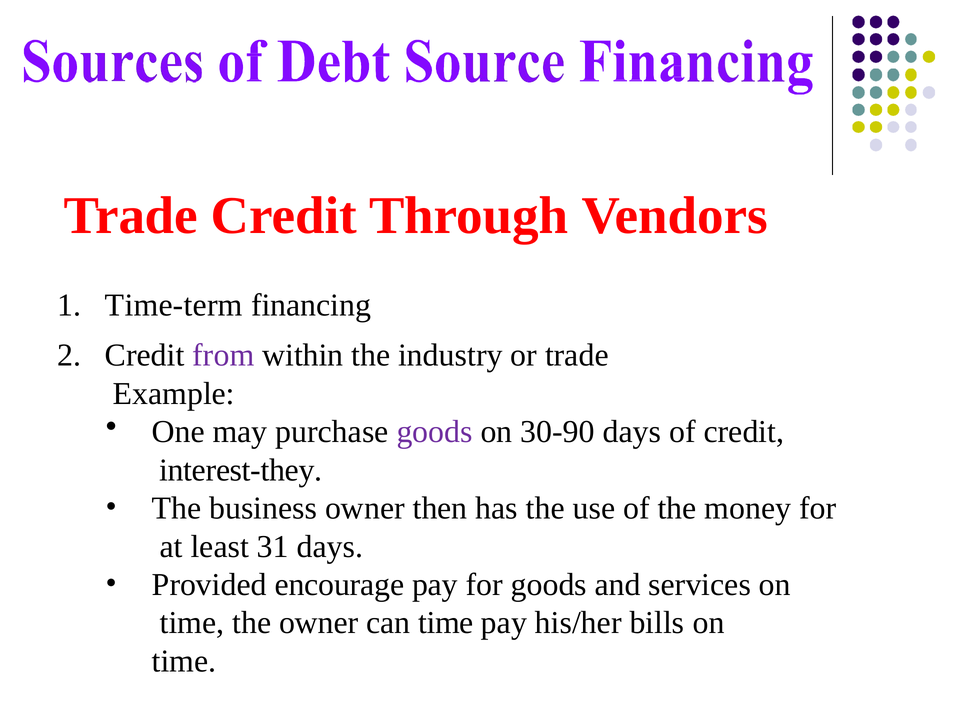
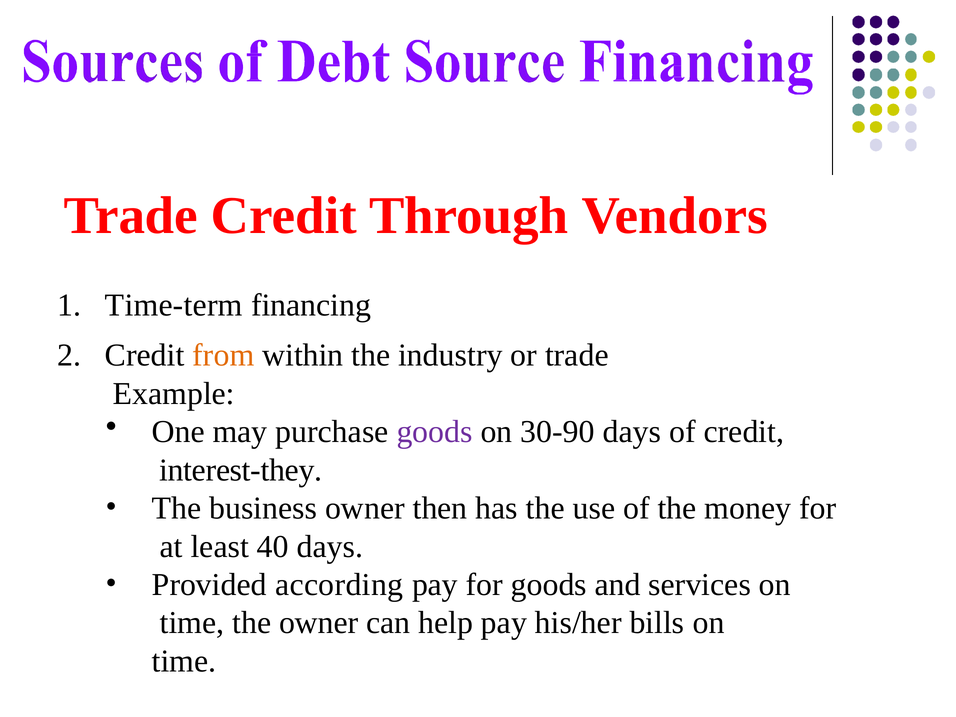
from colour: purple -> orange
31: 31 -> 40
encourage: encourage -> according
can time: time -> help
